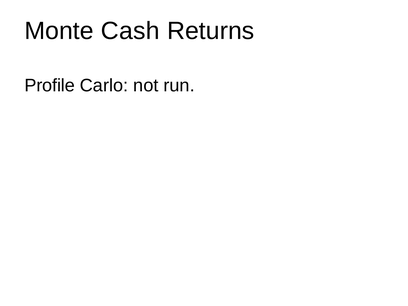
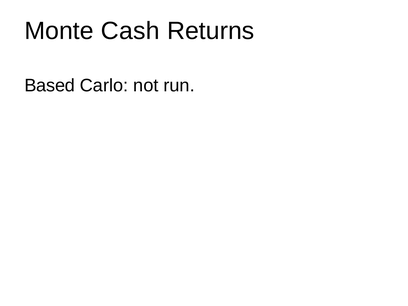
Profile: Profile -> Based
